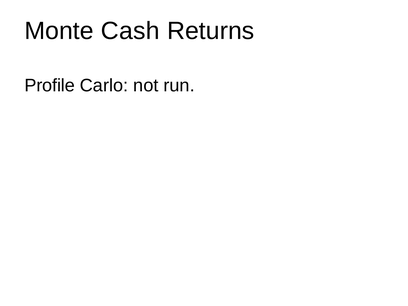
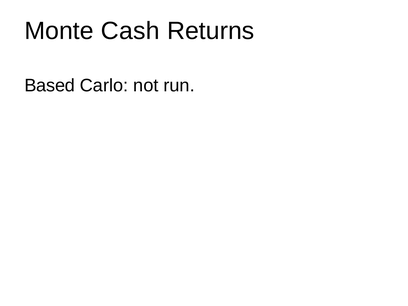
Profile: Profile -> Based
